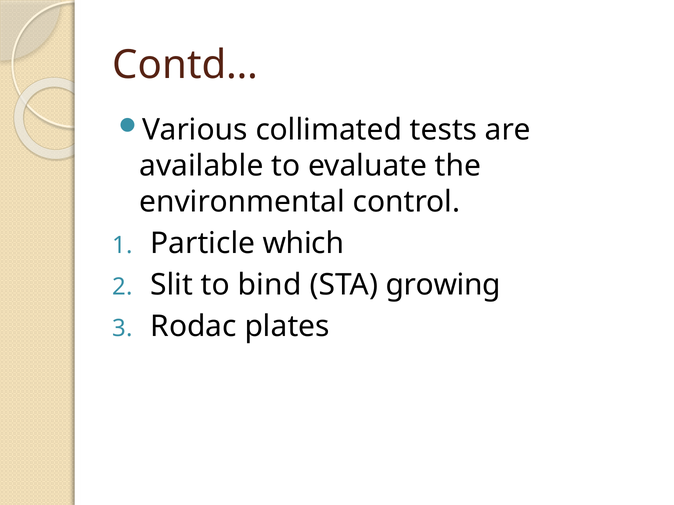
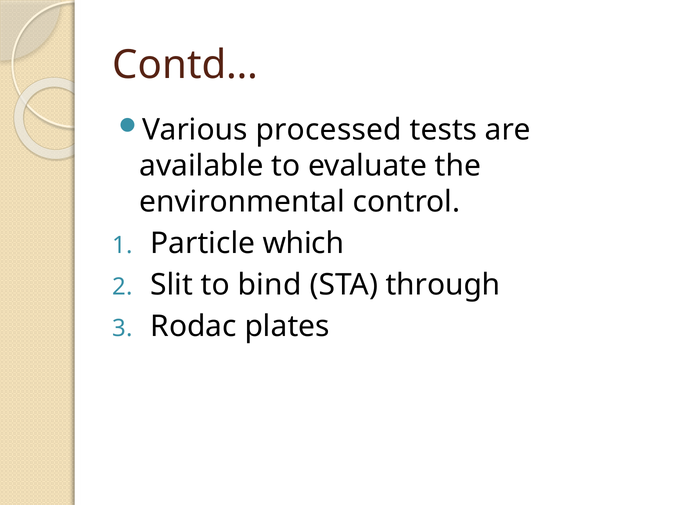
collimated: collimated -> processed
growing: growing -> through
